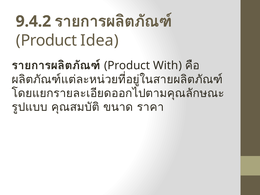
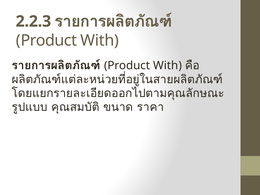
9.4.2: 9.4.2 -> 2.2.3
Idea at (99, 40): Idea -> With
